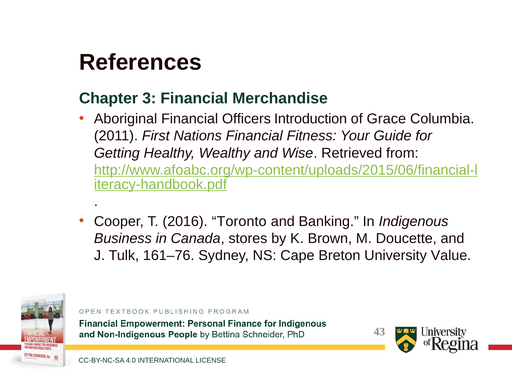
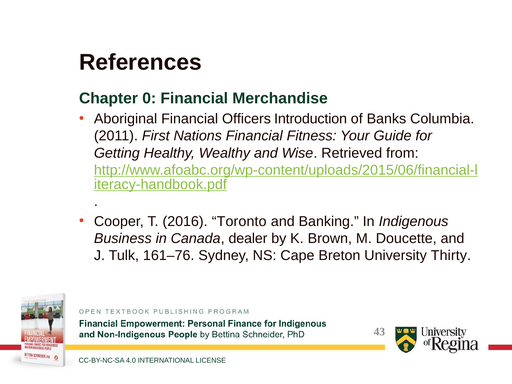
3: 3 -> 0
Grace: Grace -> Banks
stores: stores -> dealer
Value: Value -> Thirty
